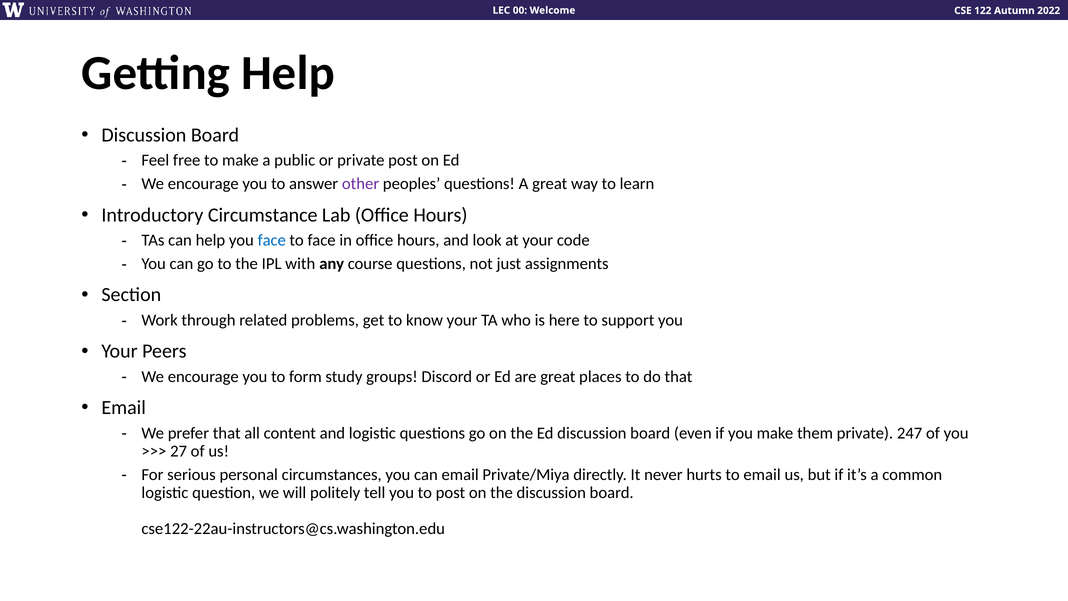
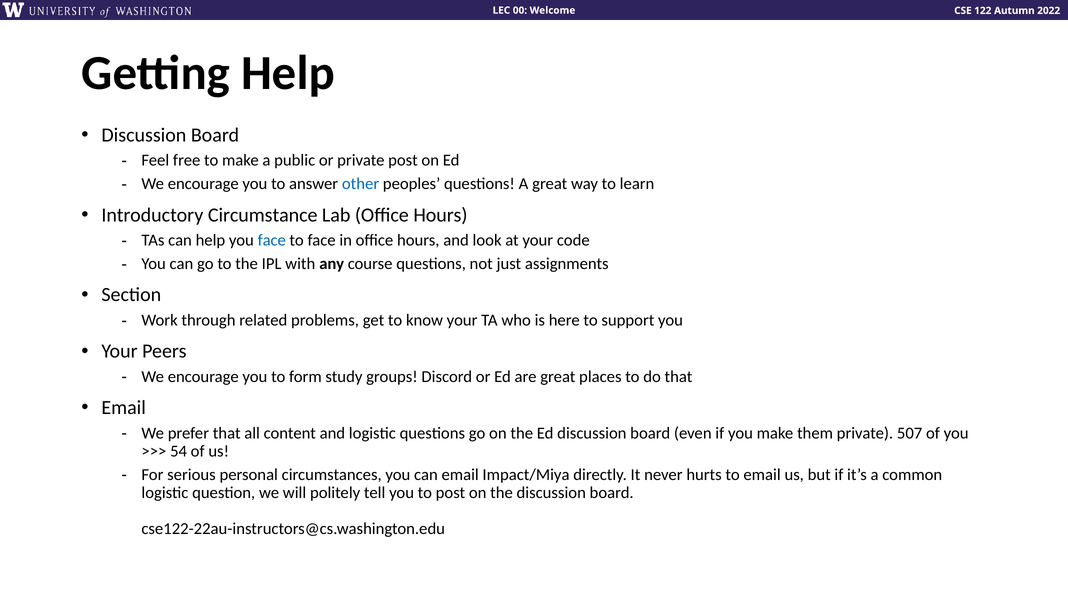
other colour: purple -> blue
247: 247 -> 507
27: 27 -> 54
Private/Miya: Private/Miya -> Impact/Miya
